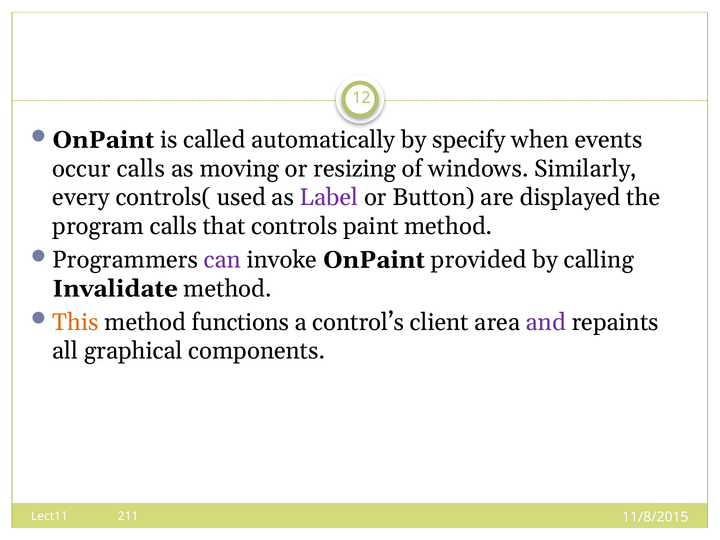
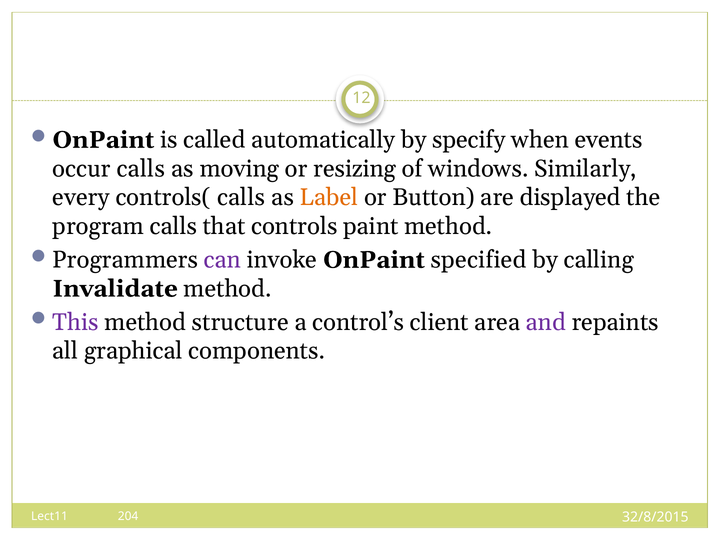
controls( used: used -> calls
Label colour: purple -> orange
provided: provided -> specified
This colour: orange -> purple
functions: functions -> structure
211: 211 -> 204
11/8/2015: 11/8/2015 -> 32/8/2015
